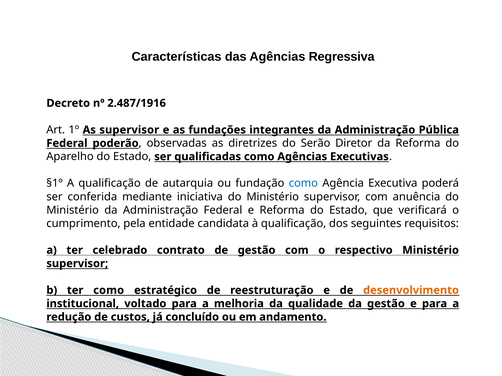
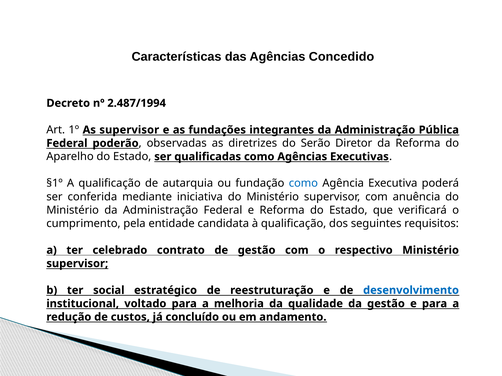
Regressiva: Regressiva -> Concedido
2.487/1916: 2.487/1916 -> 2.487/1994
ter como: como -> social
desenvolvimento colour: orange -> blue
